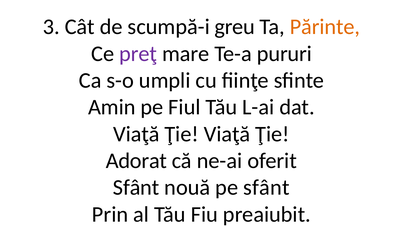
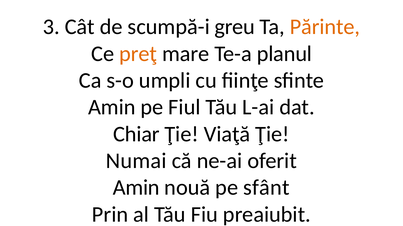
preţ colour: purple -> orange
pururi: pururi -> planul
Viaţă at (136, 134): Viaţă -> Chiar
Adorat: Adorat -> Numai
Sfânt at (136, 188): Sfânt -> Amin
